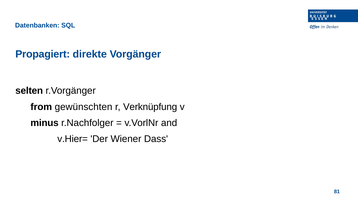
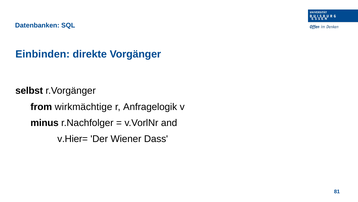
Propagiert: Propagiert -> Einbinden
selten: selten -> selbst
gewünschten: gewünschten -> wirkmächtige
Verknüpfung: Verknüpfung -> Anfragelogik
